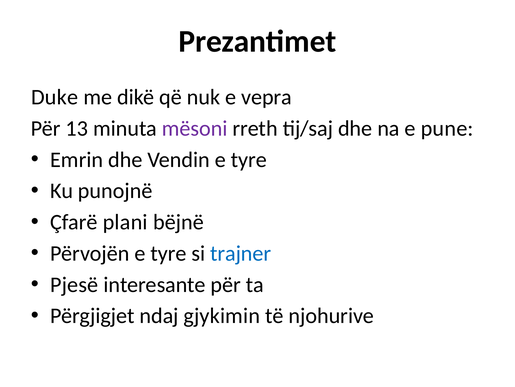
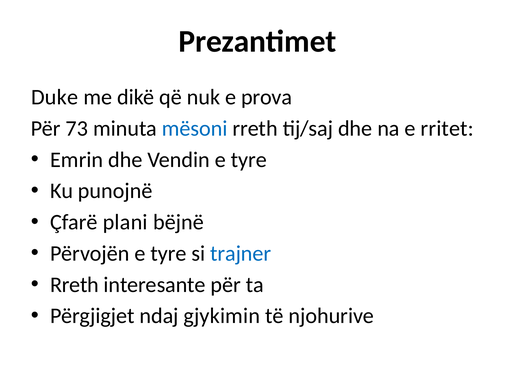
vepra: vepra -> prova
13: 13 -> 73
mësoni colour: purple -> blue
pune: pune -> rritet
Pjesë at (74, 284): Pjesë -> Rreth
